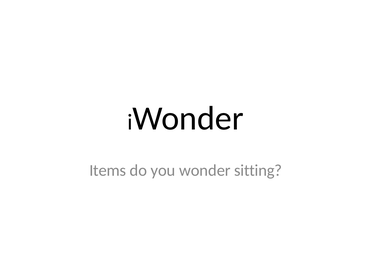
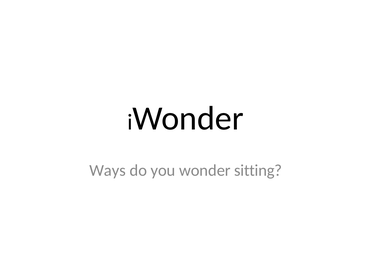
Items: Items -> Ways
